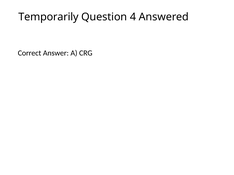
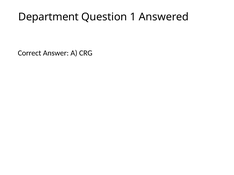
Temporarily: Temporarily -> Department
4: 4 -> 1
